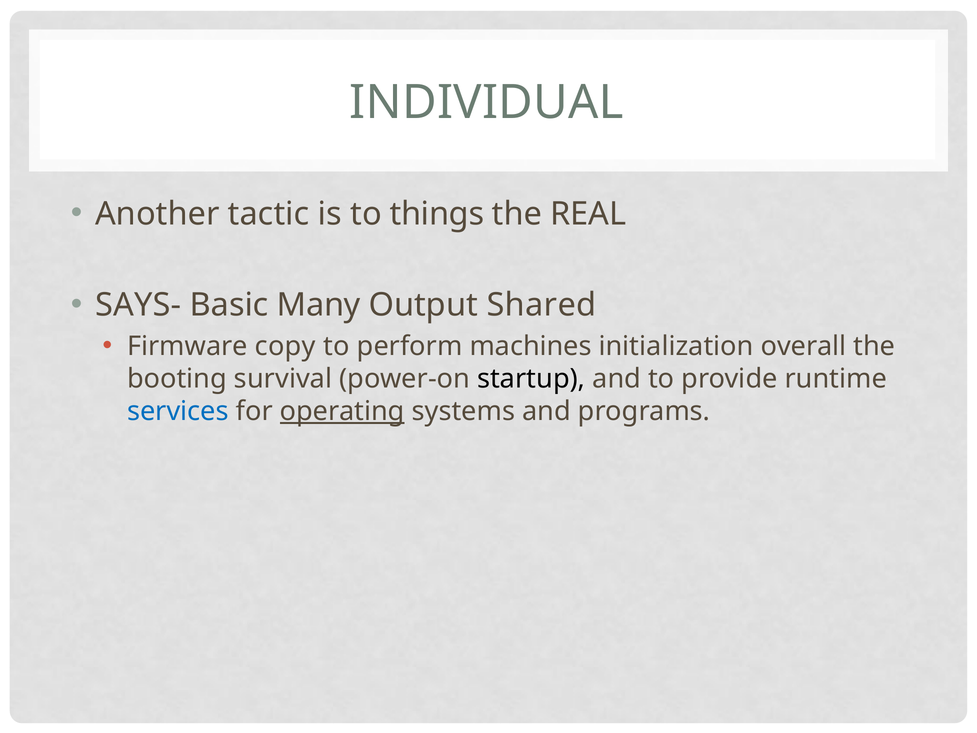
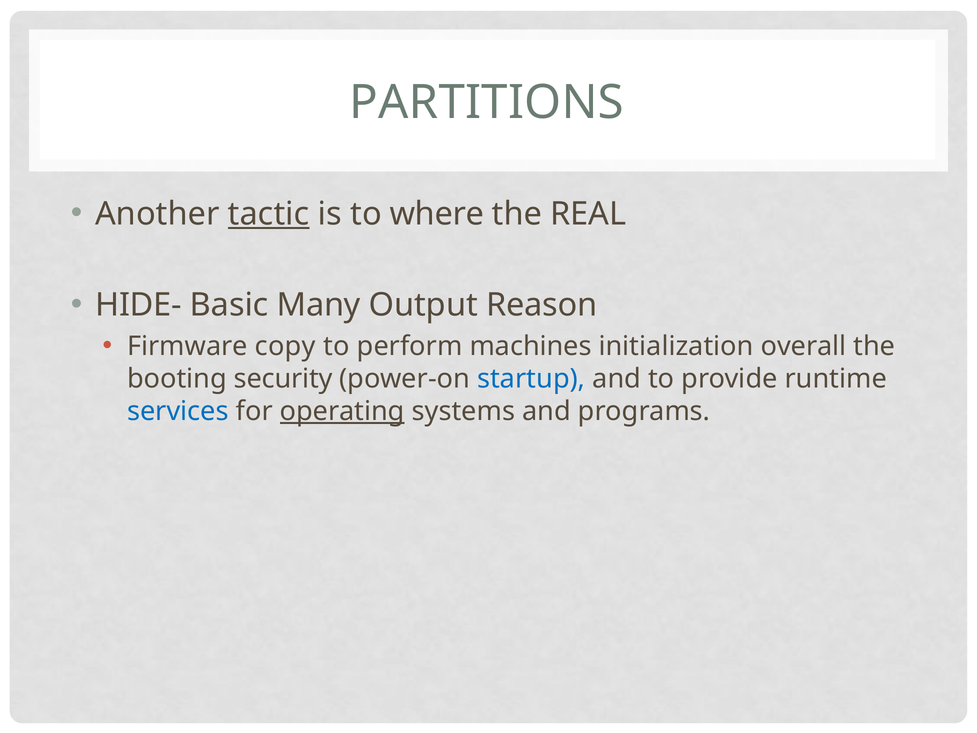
INDIVIDUAL: INDIVIDUAL -> PARTITIONS
tactic underline: none -> present
things: things -> where
SAYS-: SAYS- -> HIDE-
Shared: Shared -> Reason
survival: survival -> security
startup colour: black -> blue
